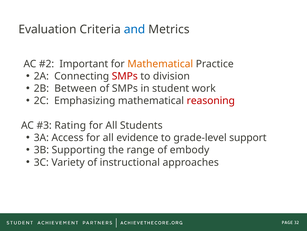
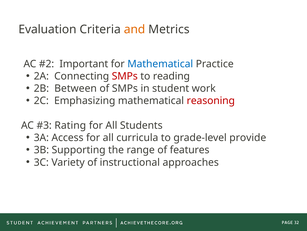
and colour: blue -> orange
Mathematical at (160, 64) colour: orange -> blue
division: division -> reading
evidence: evidence -> curricula
support: support -> provide
embody: embody -> features
